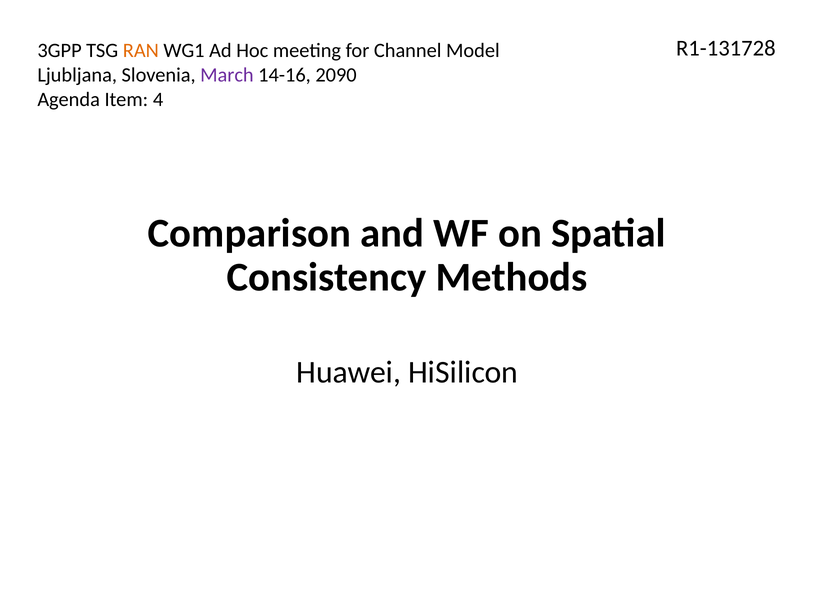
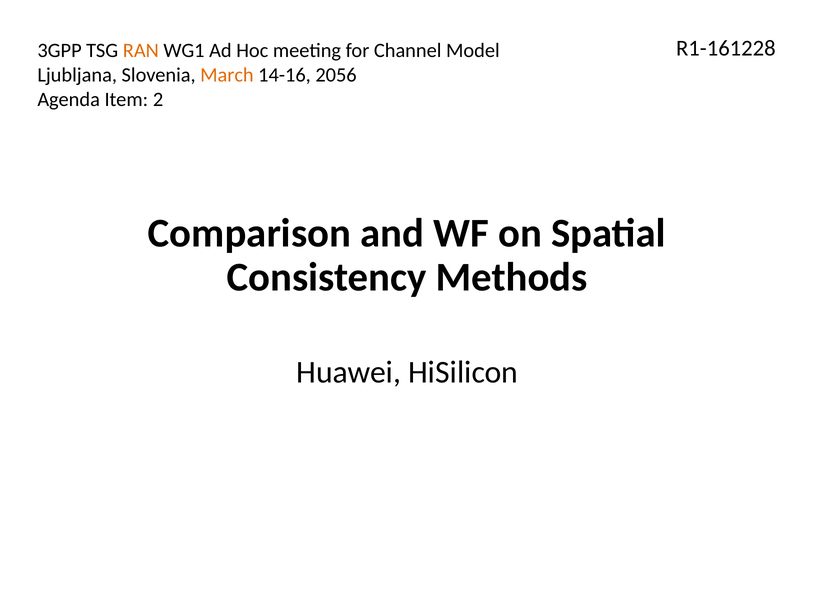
R1-131728: R1-131728 -> R1-161228
March colour: purple -> orange
2090: 2090 -> 2056
4: 4 -> 2
